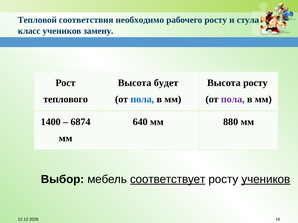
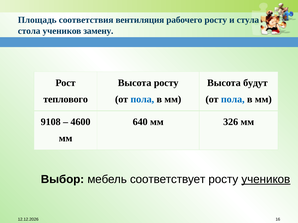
Тепловой: Тепловой -> Площадь
необходимо: необходимо -> вентиляция
класс: класс -> стола
Высота будет: будет -> росту
Высота росту: росту -> будут
пола at (233, 99) colour: purple -> blue
1400: 1400 -> 9108
6874: 6874 -> 4600
880: 880 -> 326
соответствует underline: present -> none
